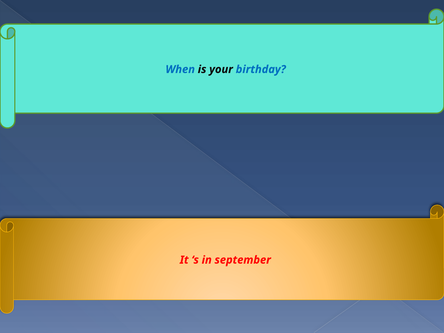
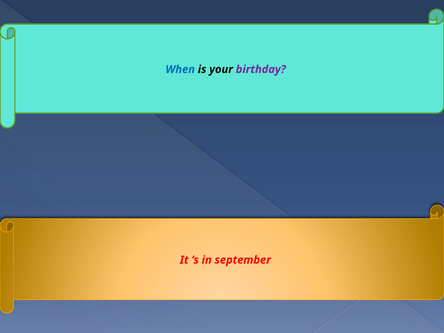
birthday colour: blue -> purple
